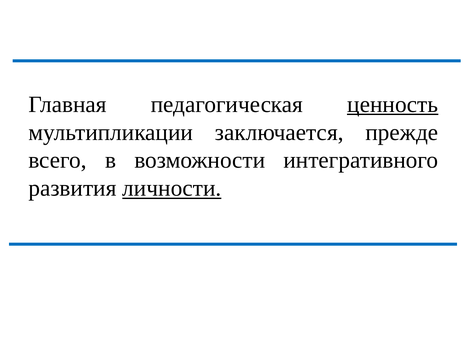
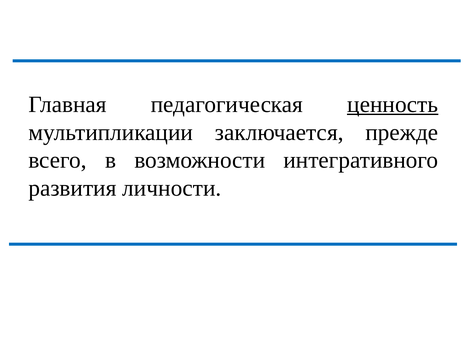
личности underline: present -> none
